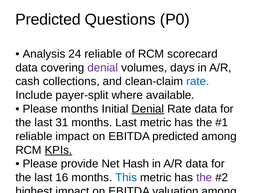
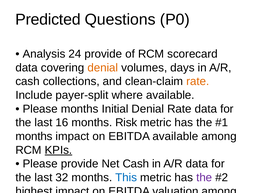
24 reliable: reliable -> provide
denial at (103, 68) colour: purple -> orange
rate at (198, 82) colour: blue -> orange
Denial at (148, 109) underline: present -> none
31: 31 -> 16
months Last: Last -> Risk
reliable at (34, 137): reliable -> months
EBITDA predicted: predicted -> available
Net Hash: Hash -> Cash
16: 16 -> 32
